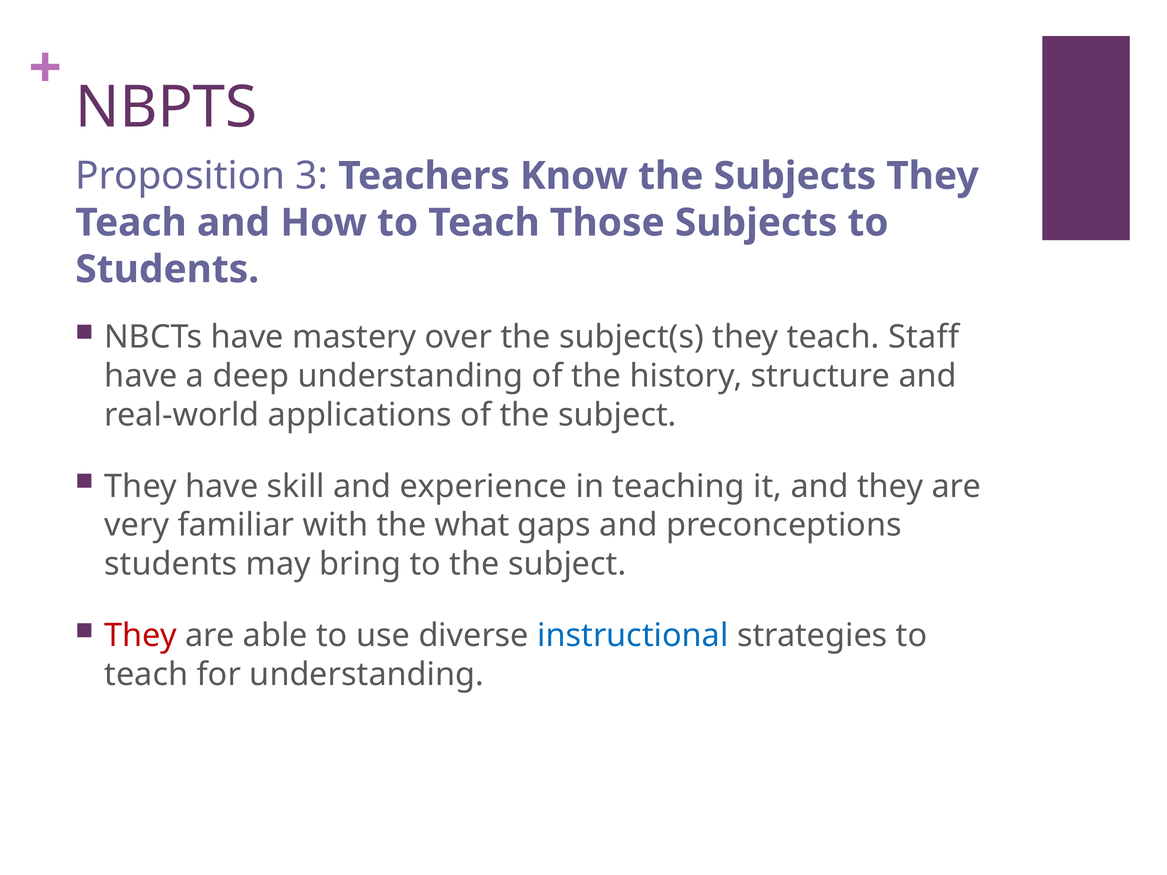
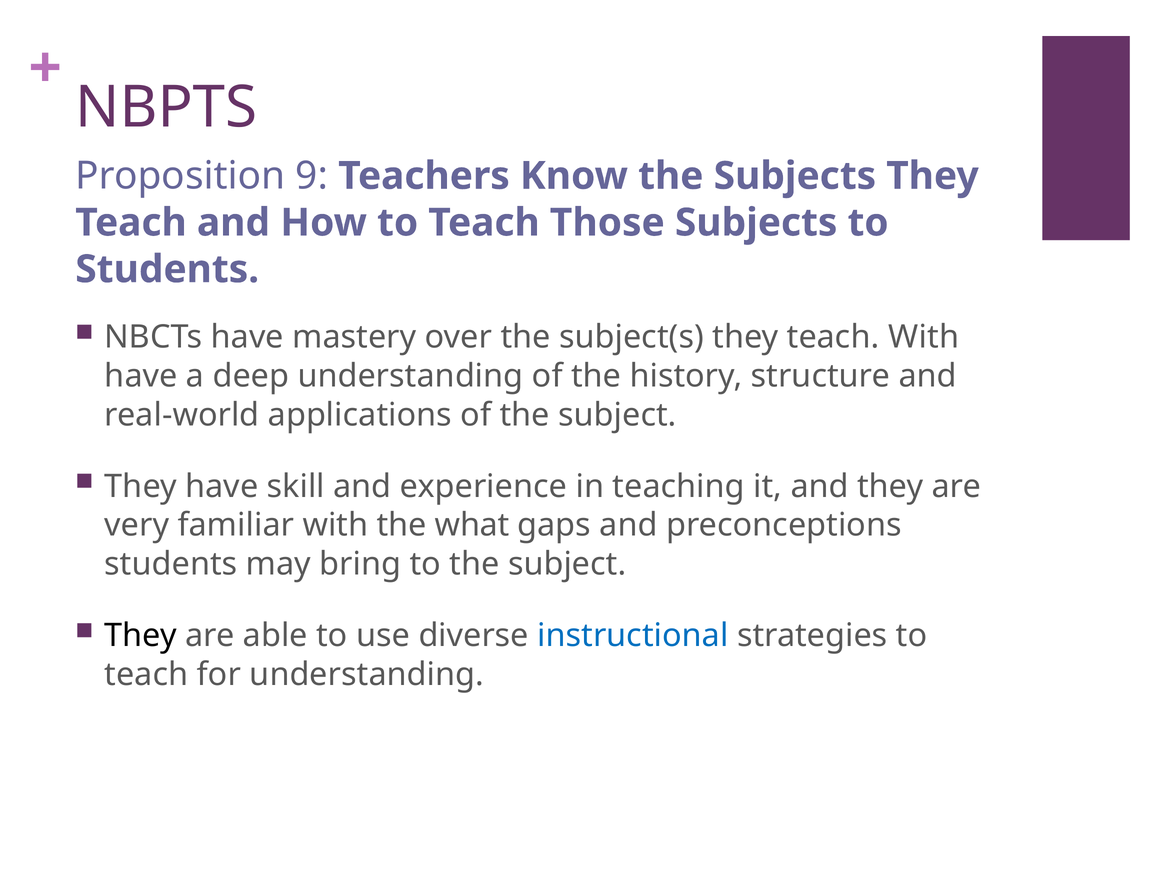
3: 3 -> 9
teach Staff: Staff -> With
They at (141, 636) colour: red -> black
